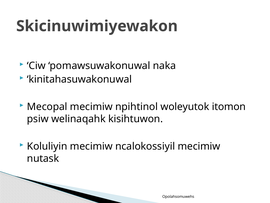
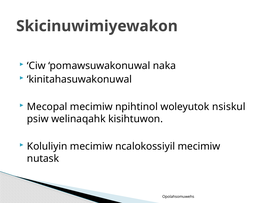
itomon: itomon -> nsiskul
